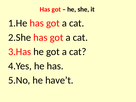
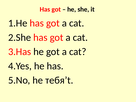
have’t: have’t -> тебя’t
